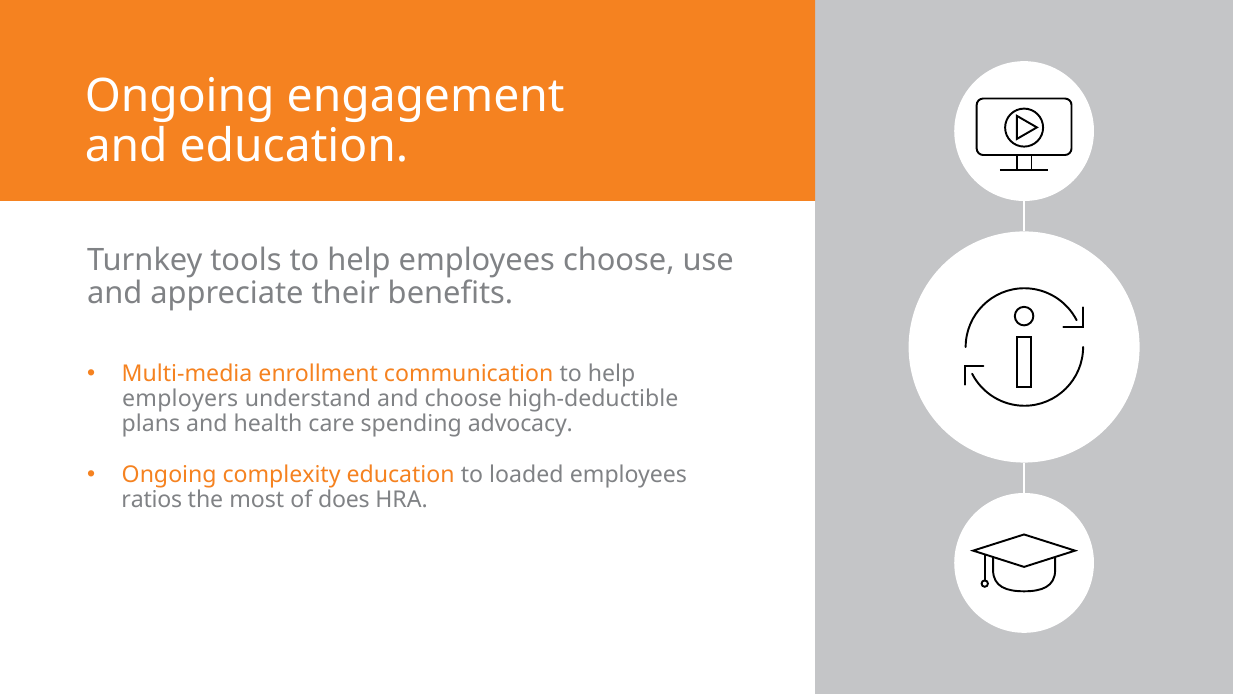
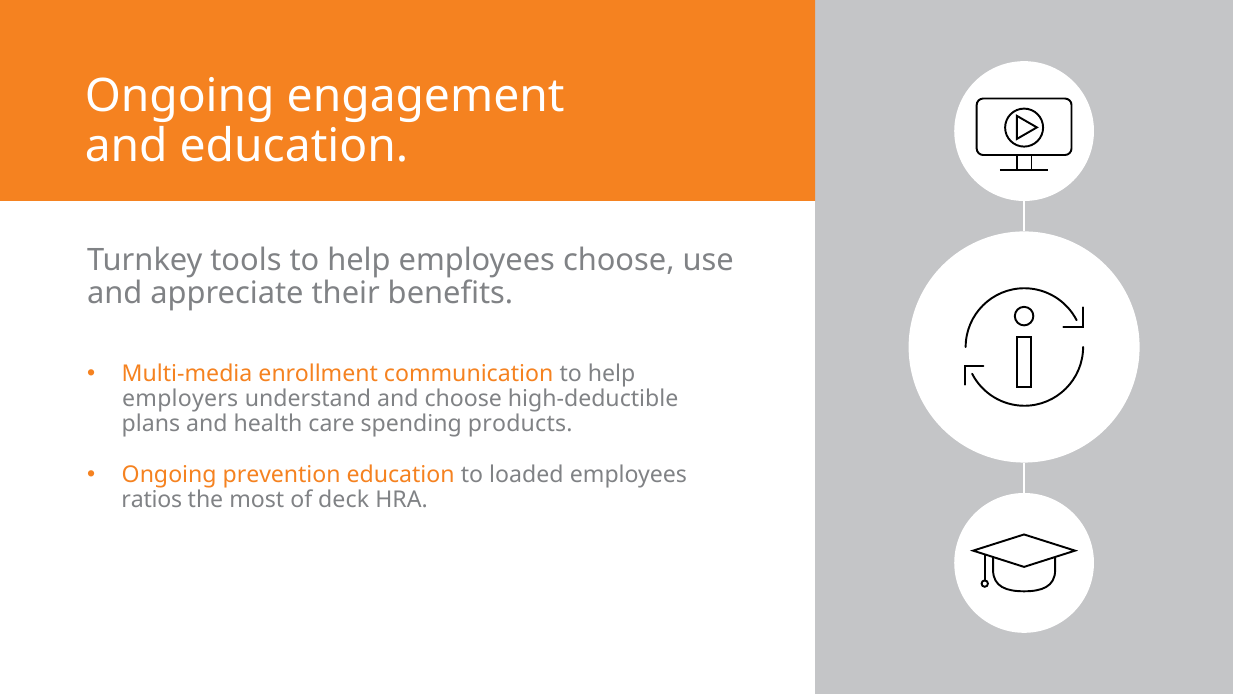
advocacy: advocacy -> products
complexity: complexity -> prevention
does: does -> deck
